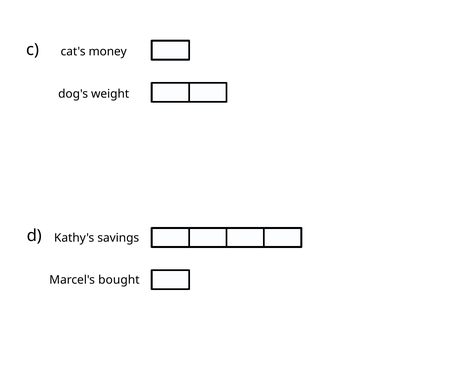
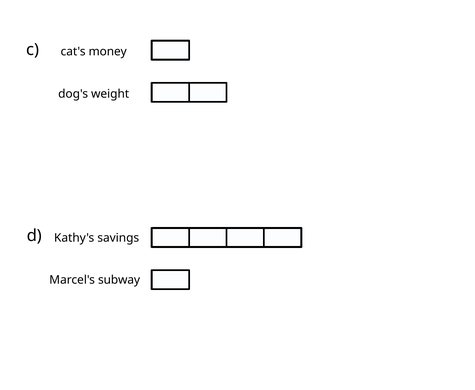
bought: bought -> subway
